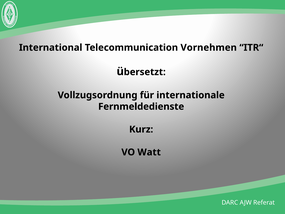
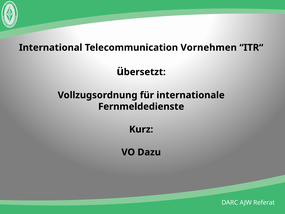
Watt: Watt -> Dazu
